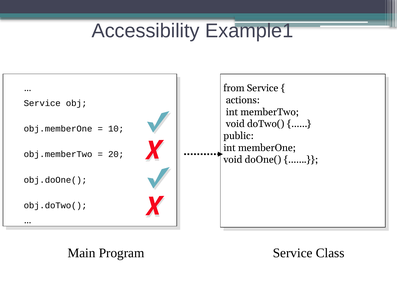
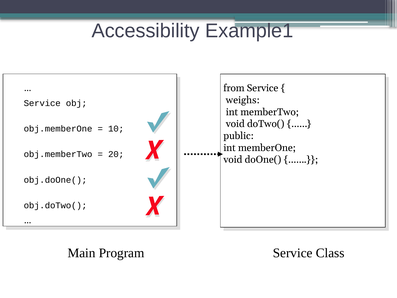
actions: actions -> weighs
